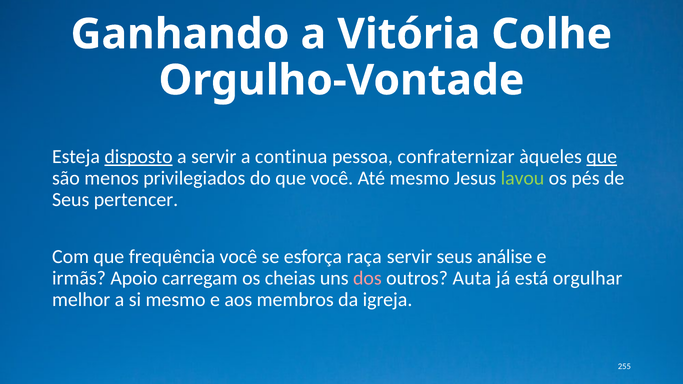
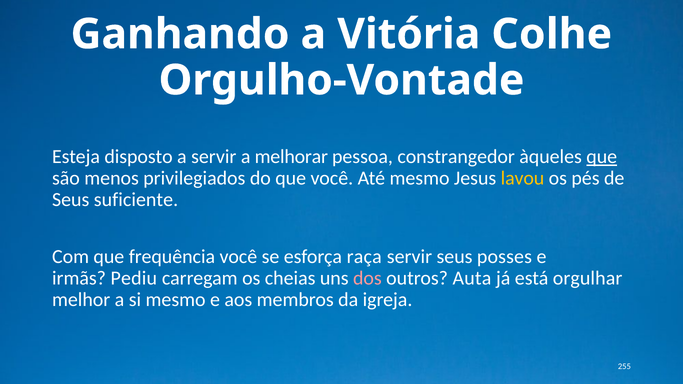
disposto underline: present -> none
continua: continua -> melhorar
confraternizar: confraternizar -> constrangedor
lavou colour: light green -> yellow
pertencer: pertencer -> suficiente
análise: análise -> posses
Apoio: Apoio -> Pediu
